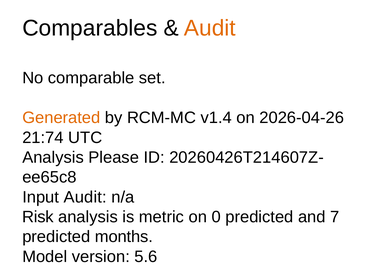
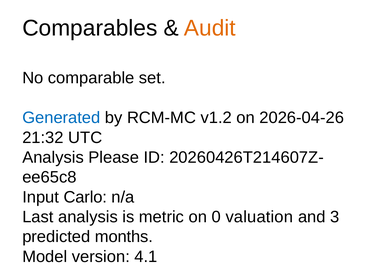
Generated colour: orange -> blue
v1.4: v1.4 -> v1.2
21:74: 21:74 -> 21:32
Input Audit: Audit -> Carlo
Risk: Risk -> Last
0 predicted: predicted -> valuation
7: 7 -> 3
5.6: 5.6 -> 4.1
